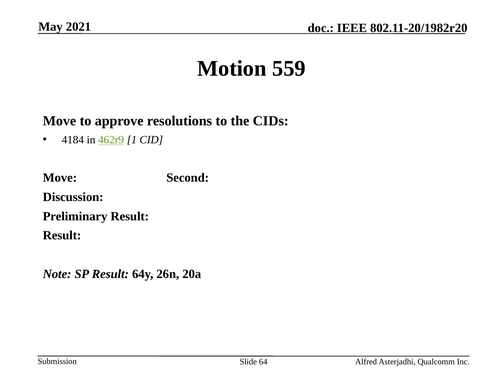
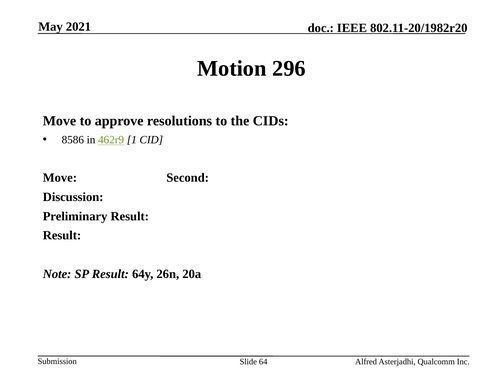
559: 559 -> 296
4184: 4184 -> 8586
